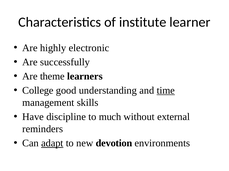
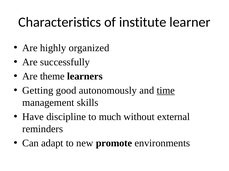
electronic: electronic -> organized
College: College -> Getting
understanding: understanding -> autonomously
adapt underline: present -> none
devotion: devotion -> promote
